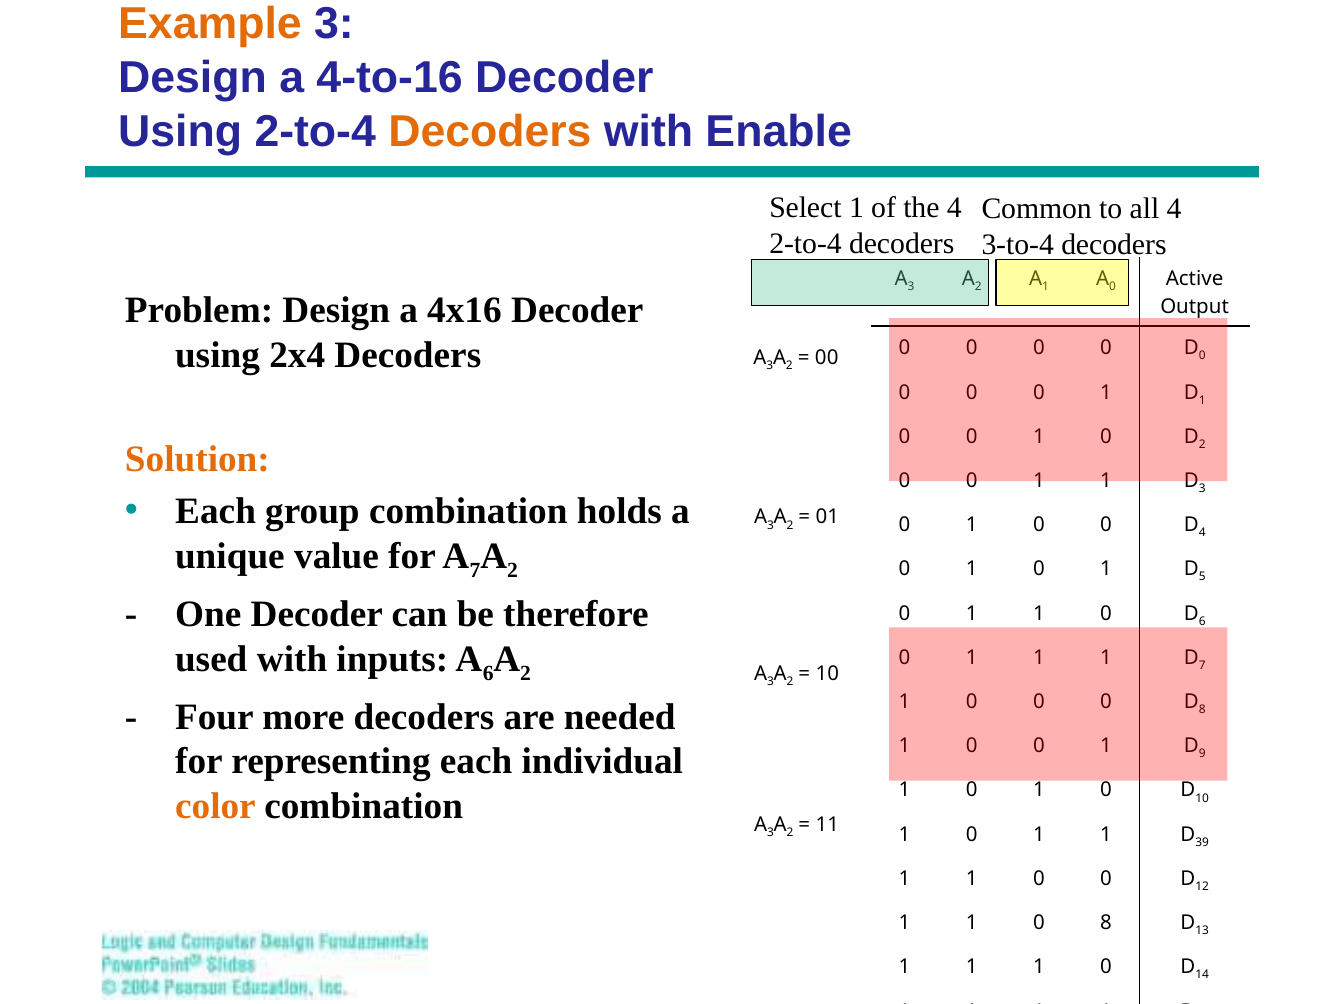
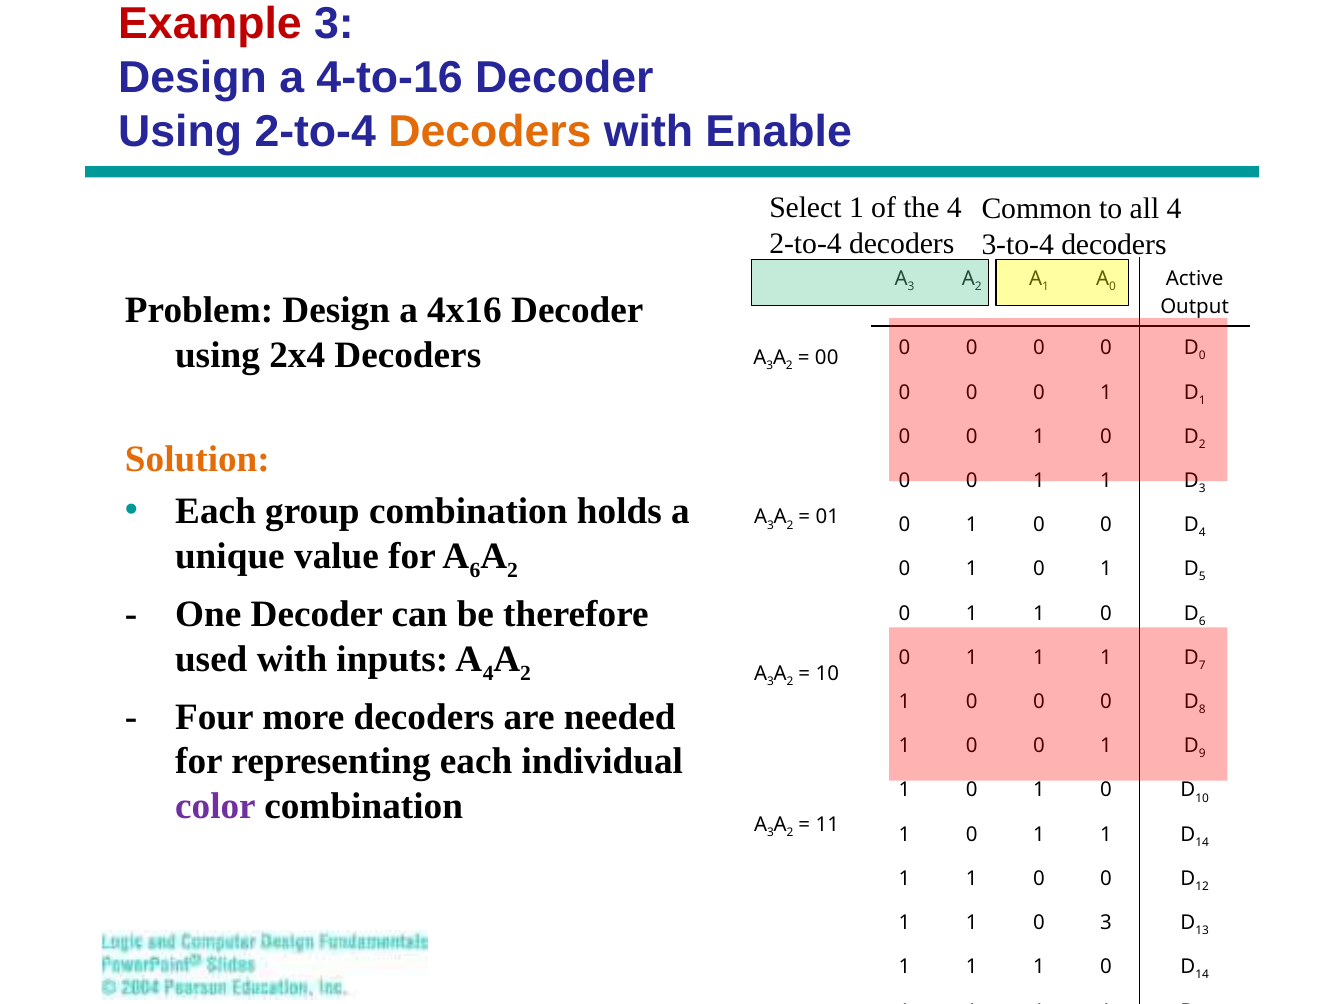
Example colour: orange -> red
A 7: 7 -> 6
A 6: 6 -> 4
color colour: orange -> purple
39 at (1202, 843): 39 -> 14
0 8: 8 -> 3
